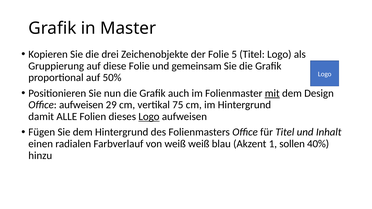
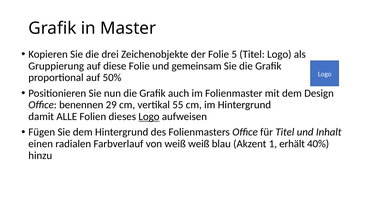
mit underline: present -> none
Office aufweisen: aufweisen -> benennen
75: 75 -> 55
sollen: sollen -> erhält
